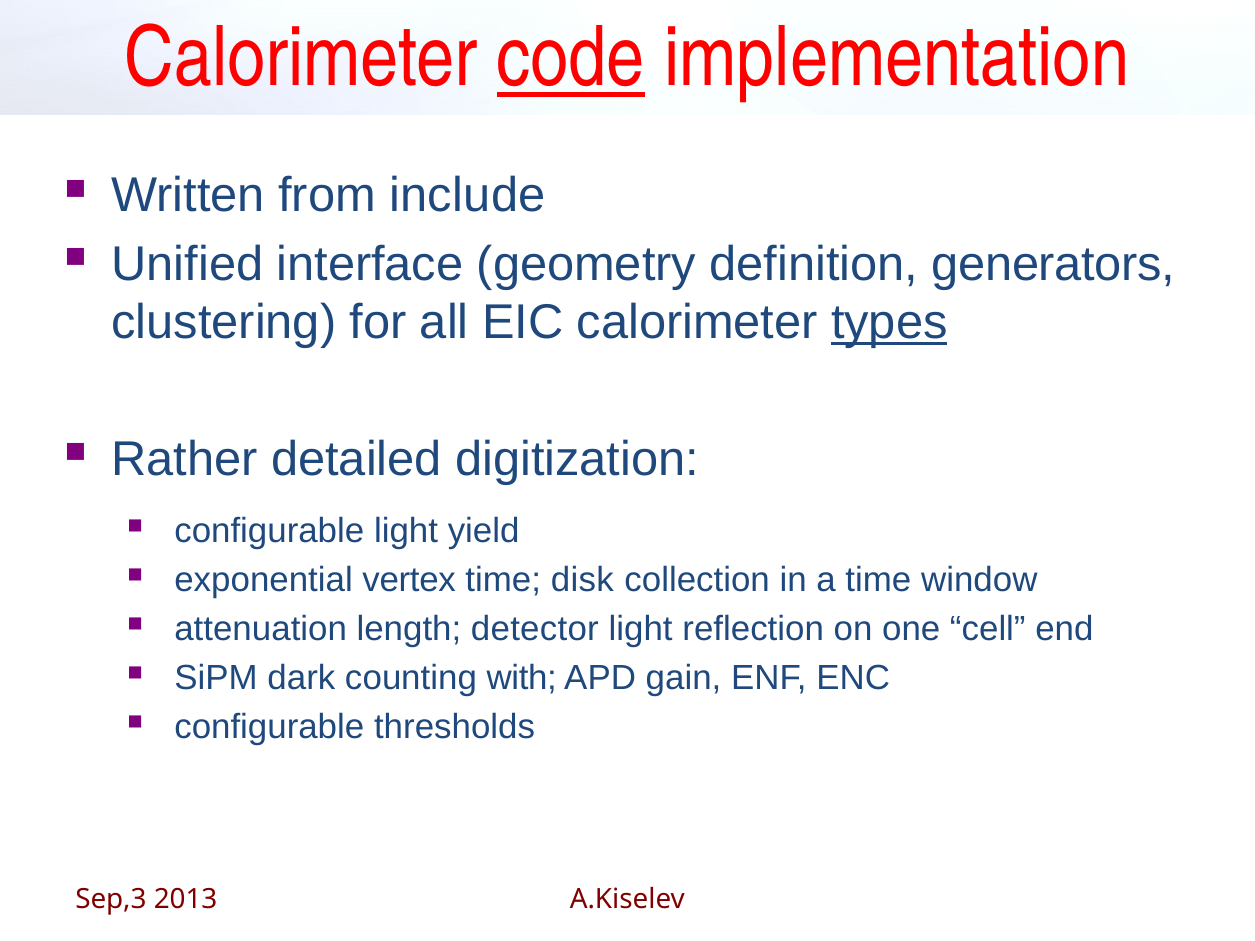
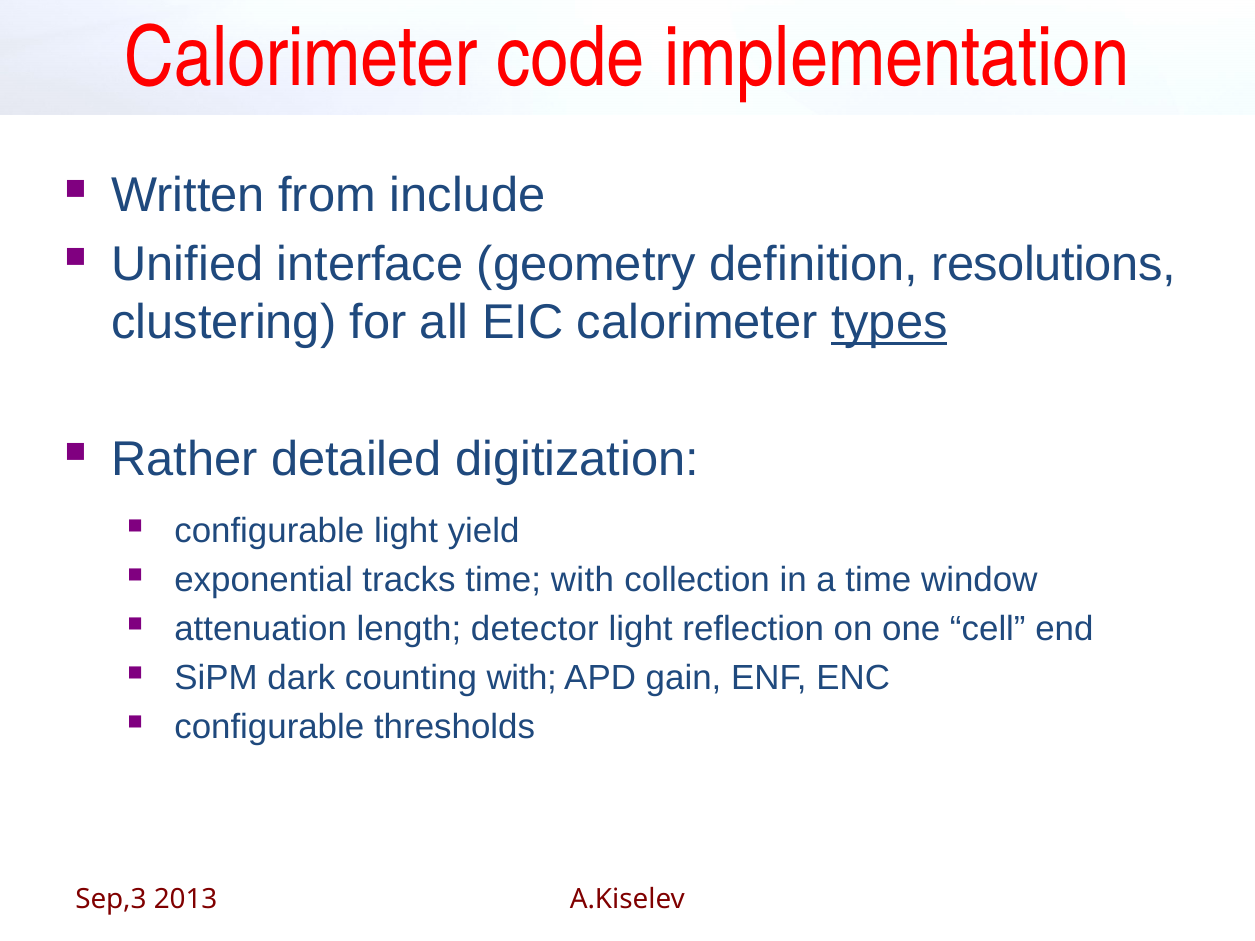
code underline: present -> none
generators: generators -> resolutions
vertex: vertex -> tracks
time disk: disk -> with
